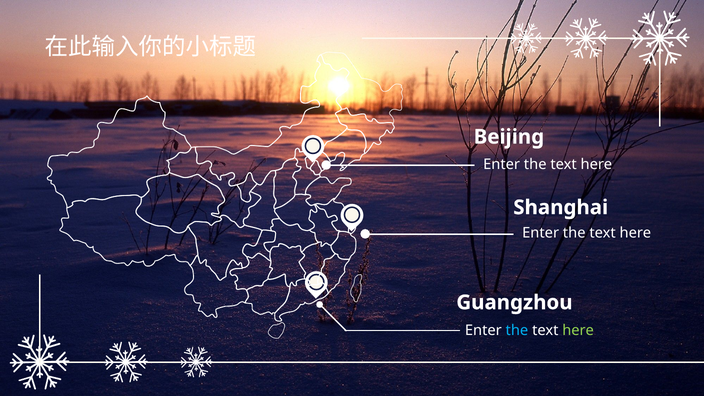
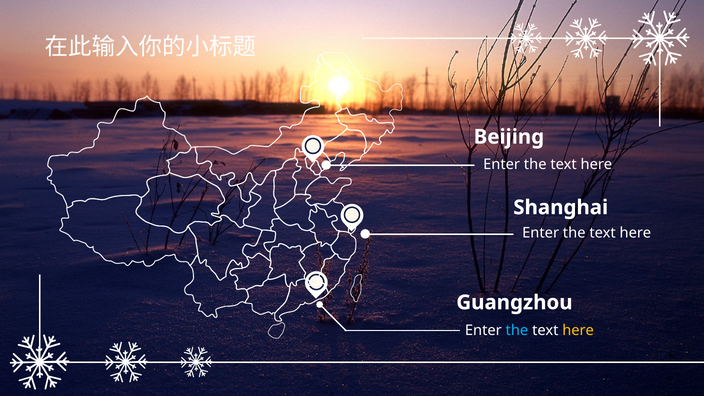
here at (578, 330) colour: light green -> yellow
